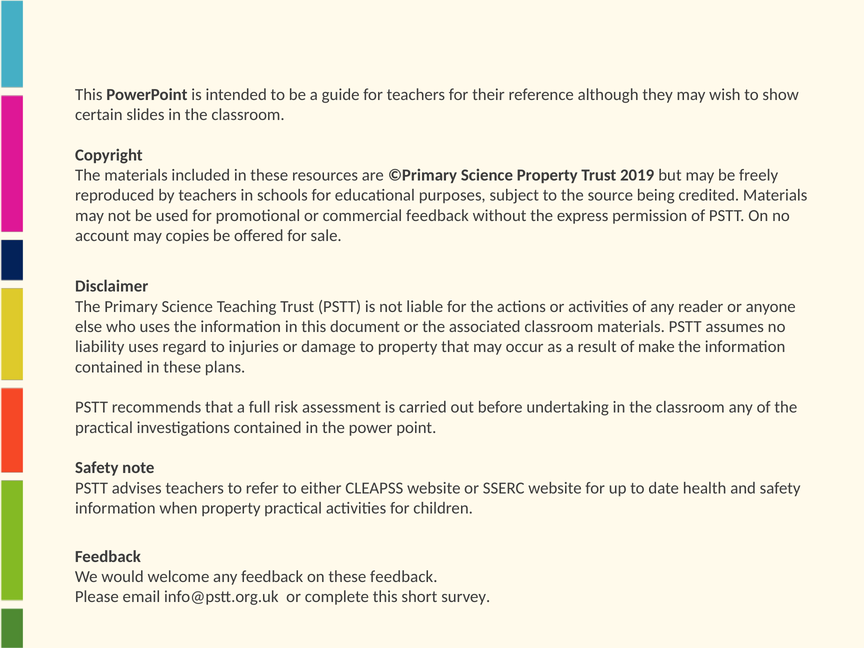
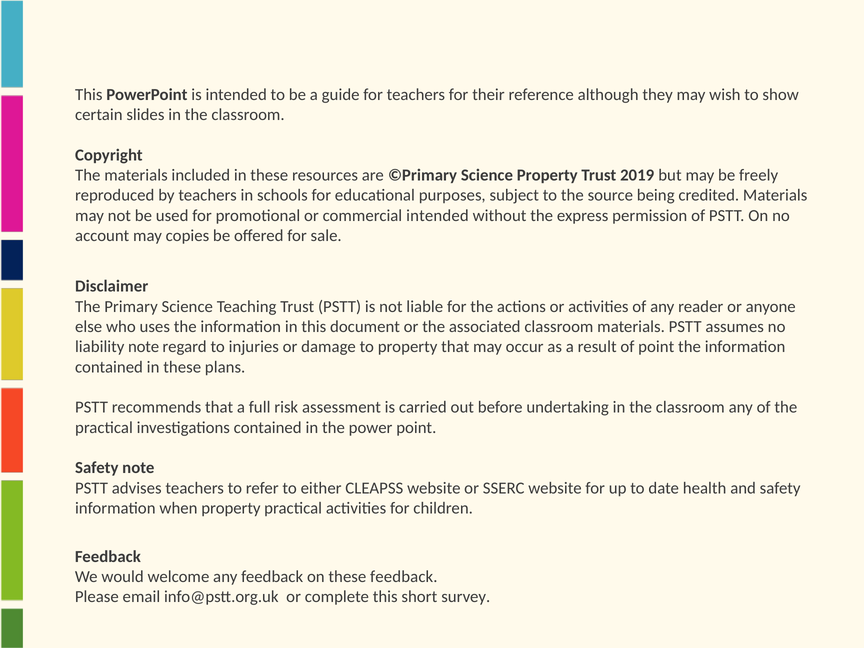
commercial feedback: feedback -> intended
liability uses: uses -> note
of make: make -> point
